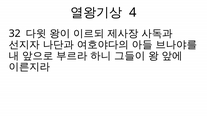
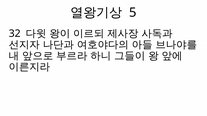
4: 4 -> 5
